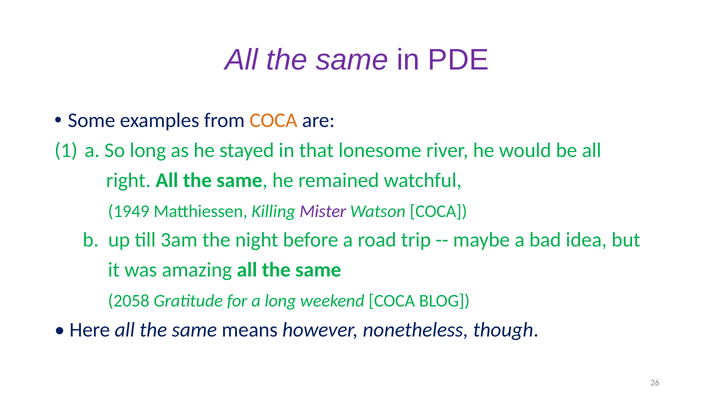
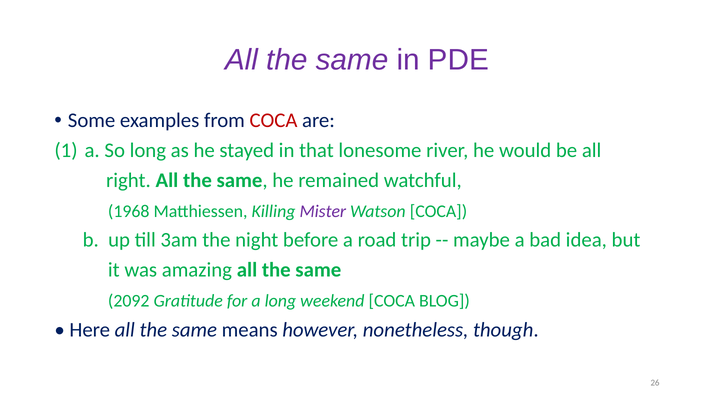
COCA at (273, 121) colour: orange -> red
1949: 1949 -> 1968
2058: 2058 -> 2092
